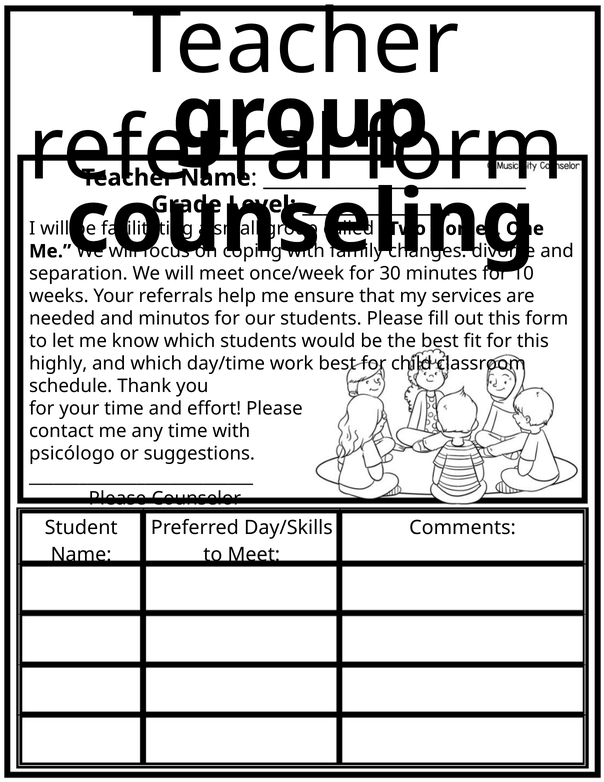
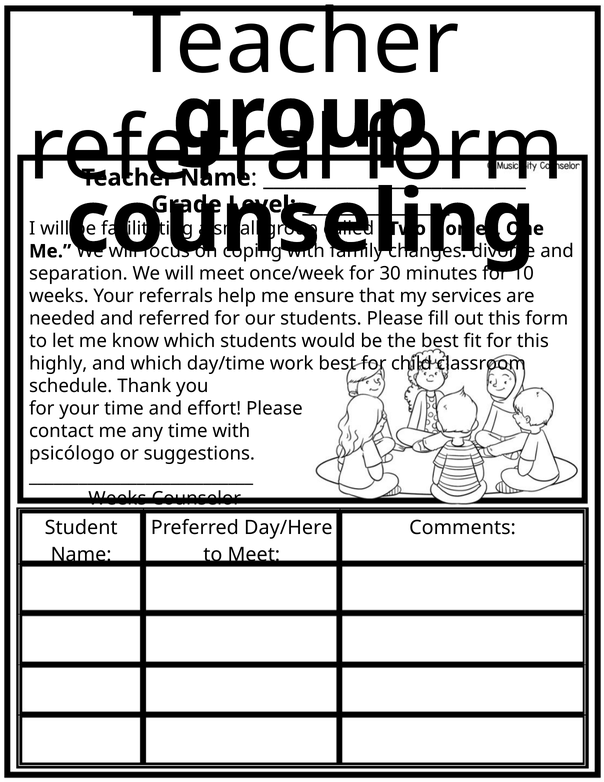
minutos: minutos -> referred
Please at (117, 499): Please -> Weeks
Day/Skills: Day/Skills -> Day/Here
